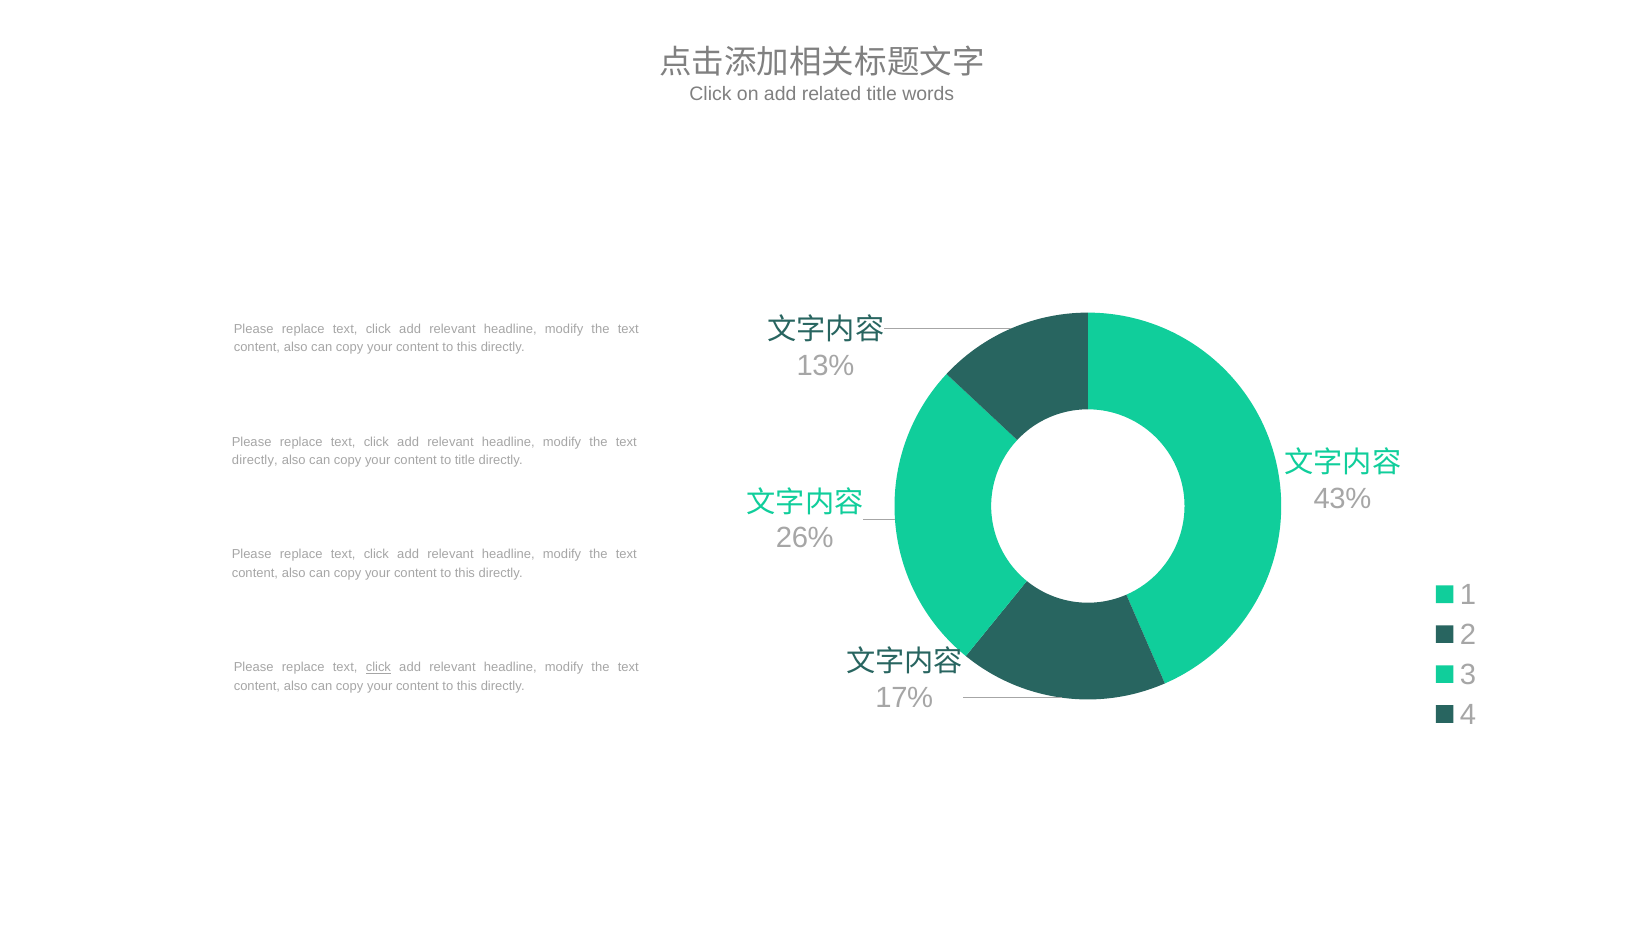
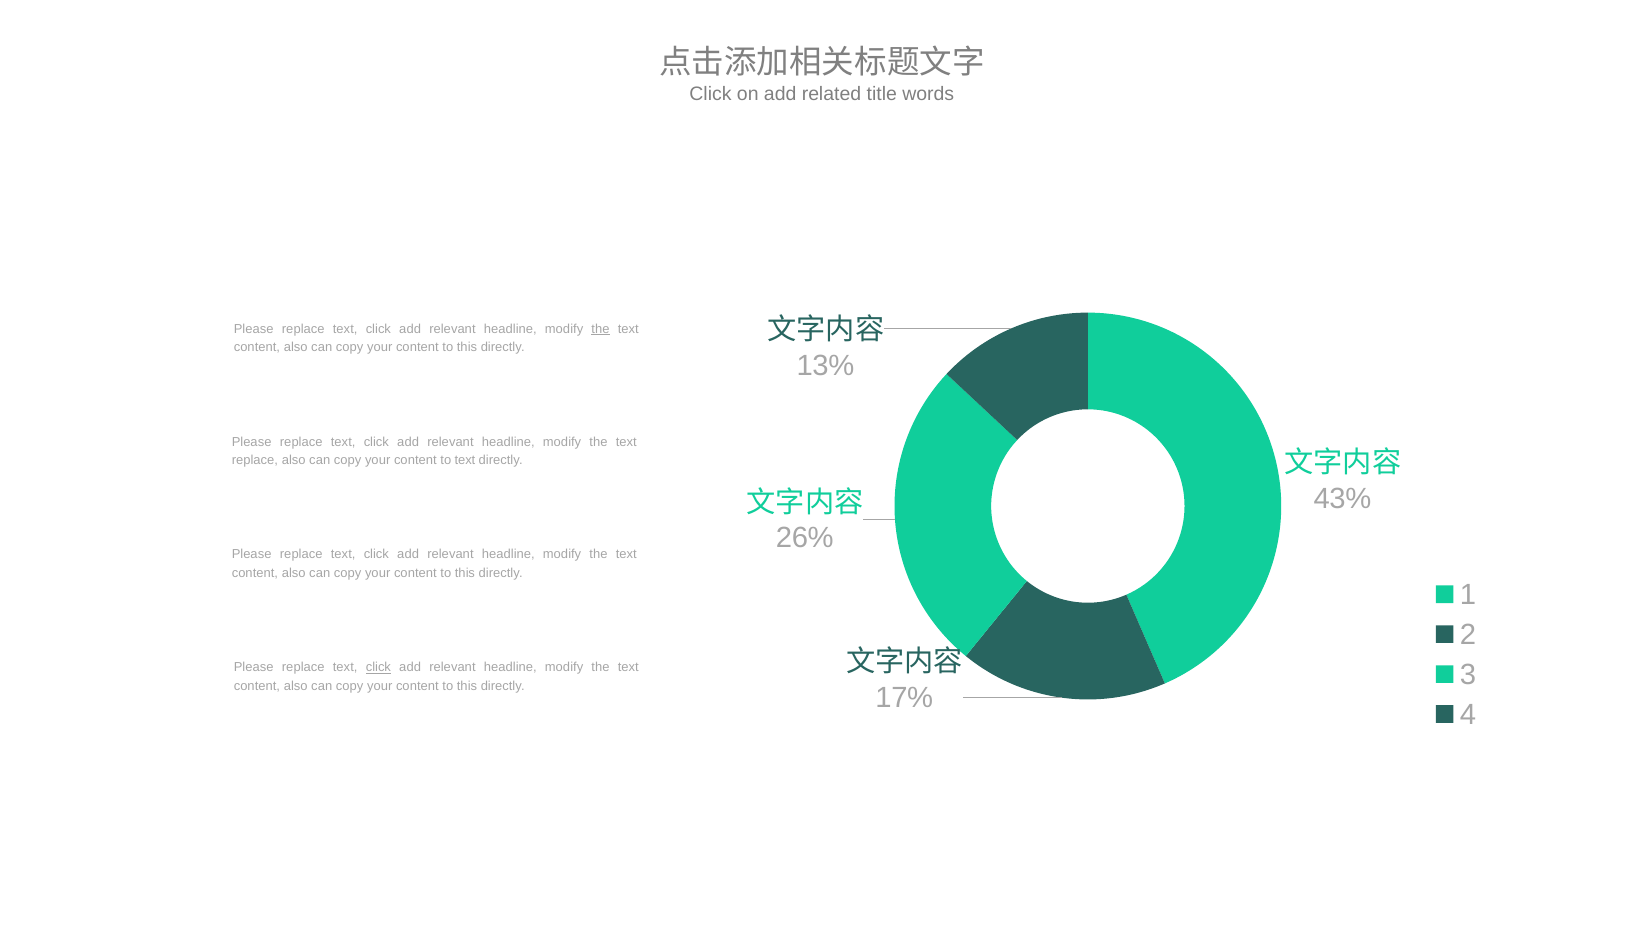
the at (600, 329) underline: none -> present
directly at (255, 460): directly -> replace
to title: title -> text
